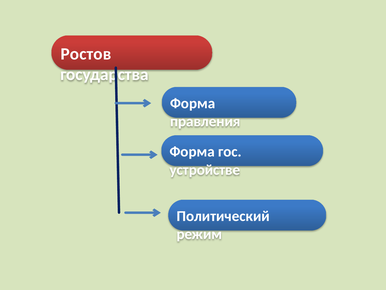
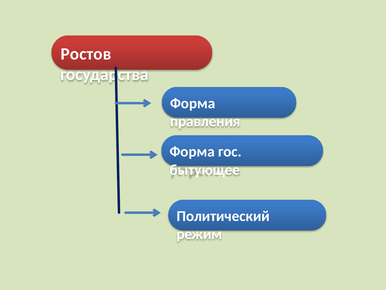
устройстве: устройстве -> бытующее
